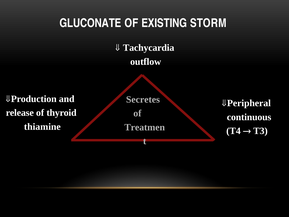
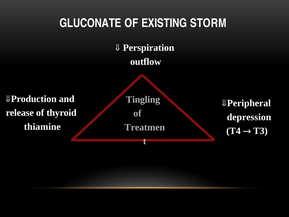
Tachycardia: Tachycardia -> Perspiration
Secretes: Secretes -> Tingling
continuous: continuous -> depression
